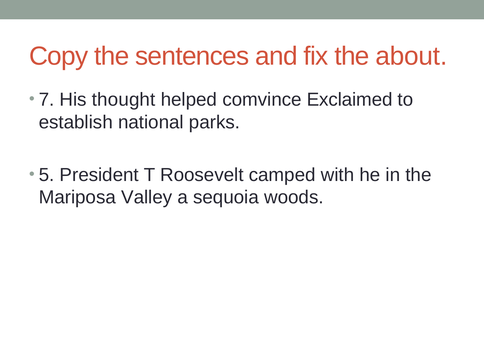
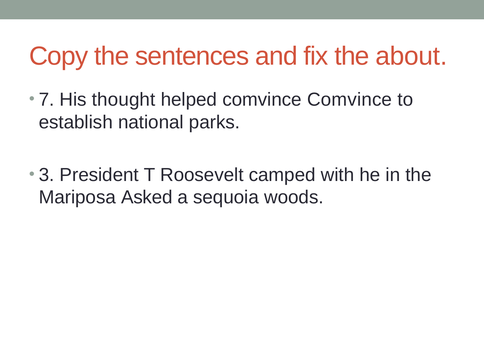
comvince Exclaimed: Exclaimed -> Comvince
5: 5 -> 3
Valley: Valley -> Asked
